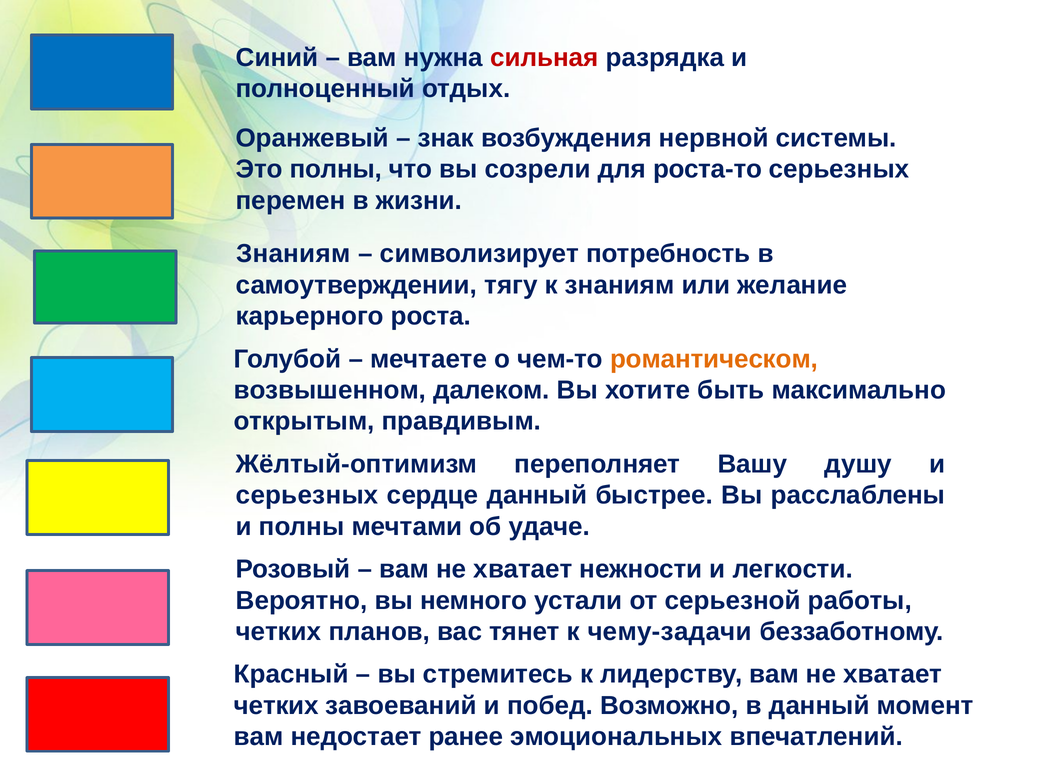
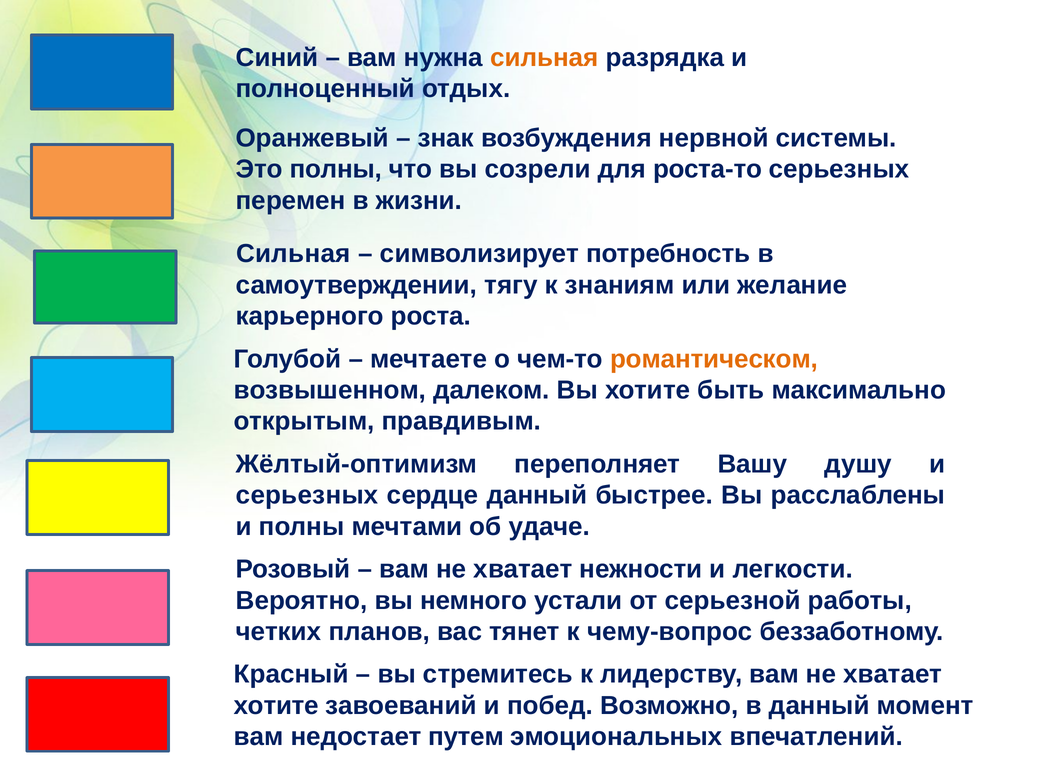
сильная at (544, 58) colour: red -> orange
Знаниям at (293, 254): Знаниям -> Сильная
чему-задачи: чему-задачи -> чему-вопрос
четких at (276, 706): четких -> хотите
ранее: ранее -> путем
